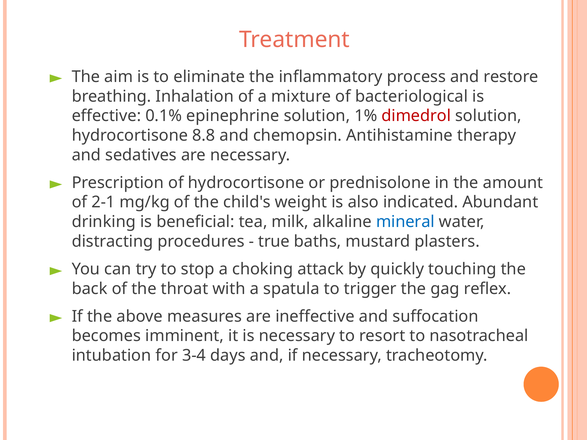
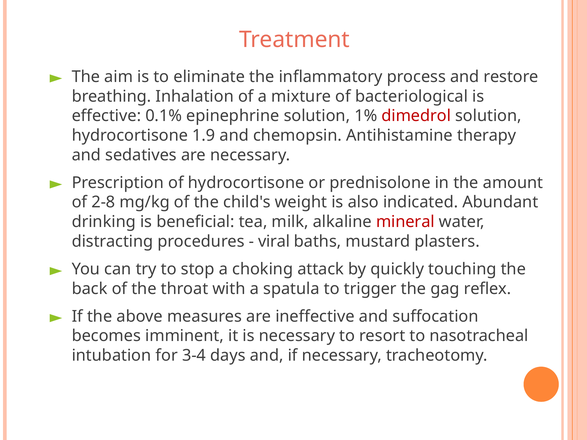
8.8: 8.8 -> 1.9
2-1: 2-1 -> 2-8
mineral colour: blue -> red
true: true -> viral
